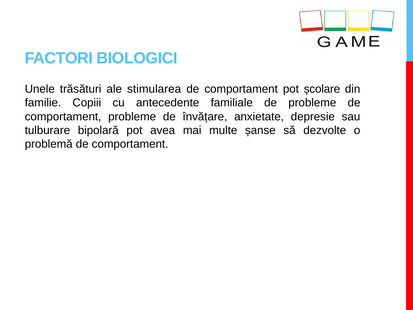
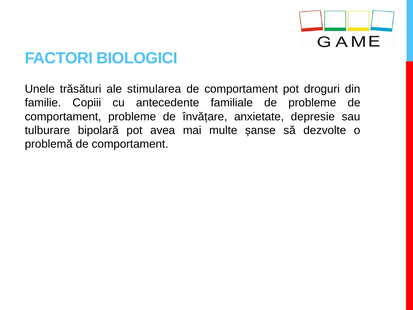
școlare: școlare -> droguri
